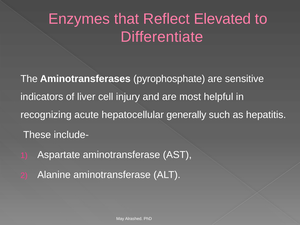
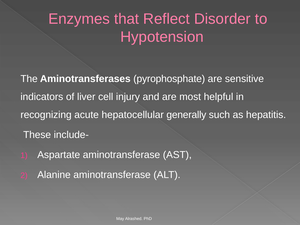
Elevated: Elevated -> Disorder
Differentiate: Differentiate -> Hypotension
